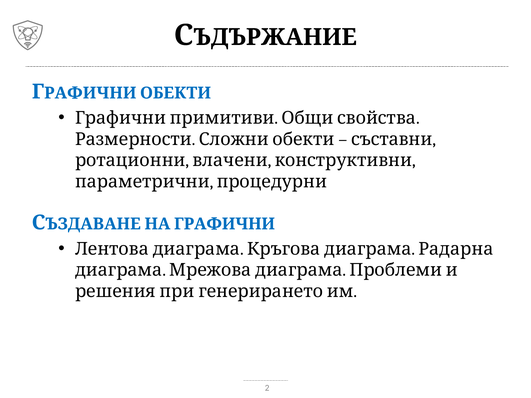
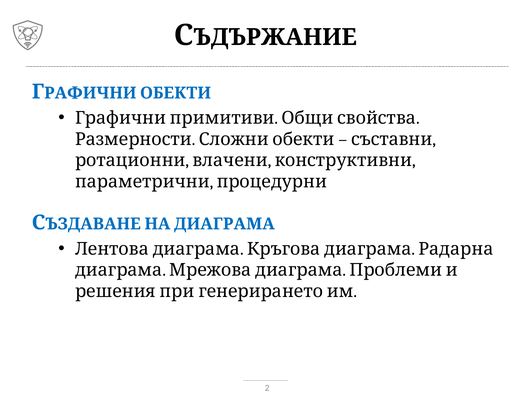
НА ГРАФИЧНИ: ГРАФИЧНИ -> ДИАГРАМА
